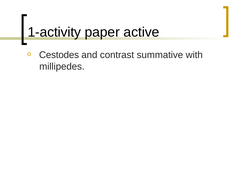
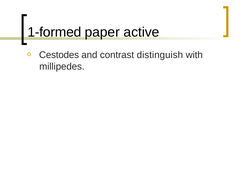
1-activity: 1-activity -> 1-formed
summative: summative -> distinguish
